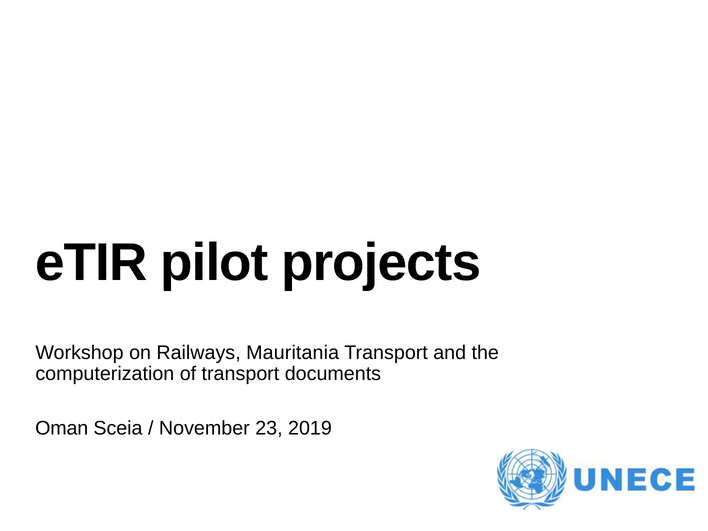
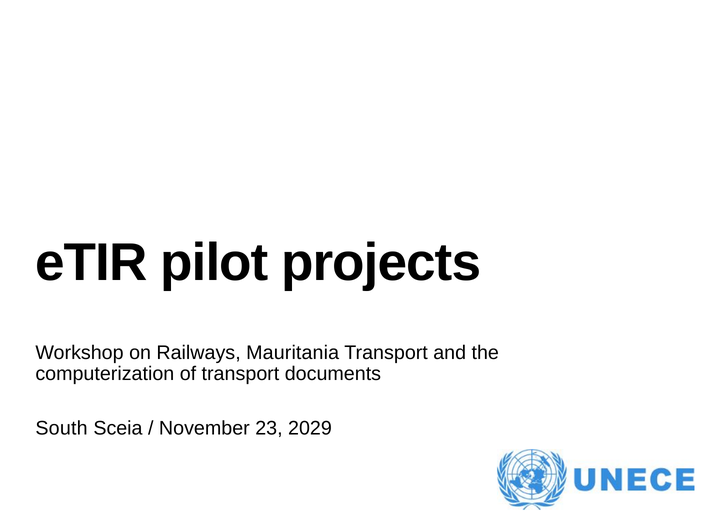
Oman: Oman -> South
2019: 2019 -> 2029
